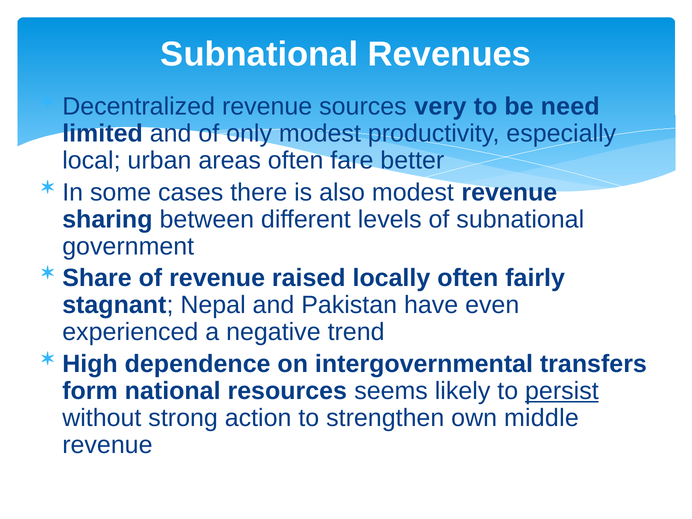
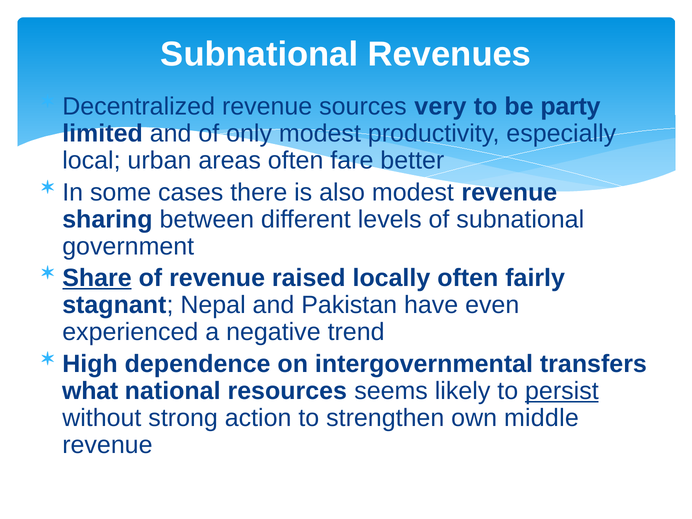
need: need -> party
Share underline: none -> present
form: form -> what
